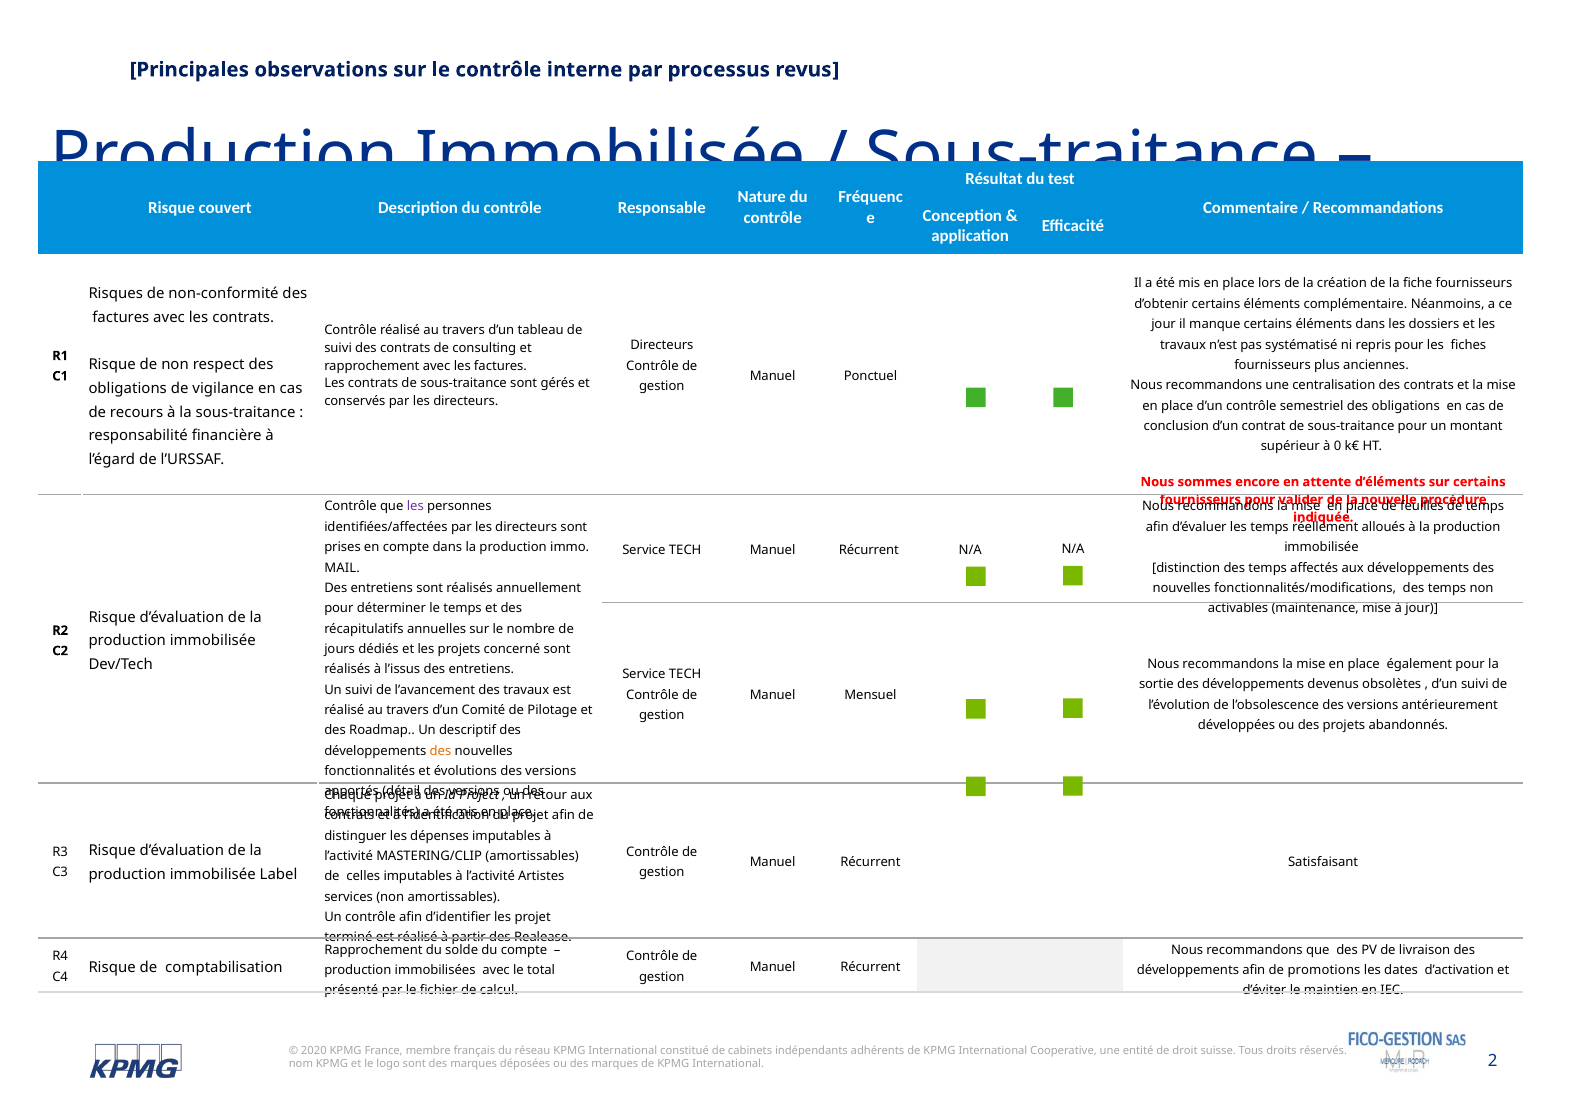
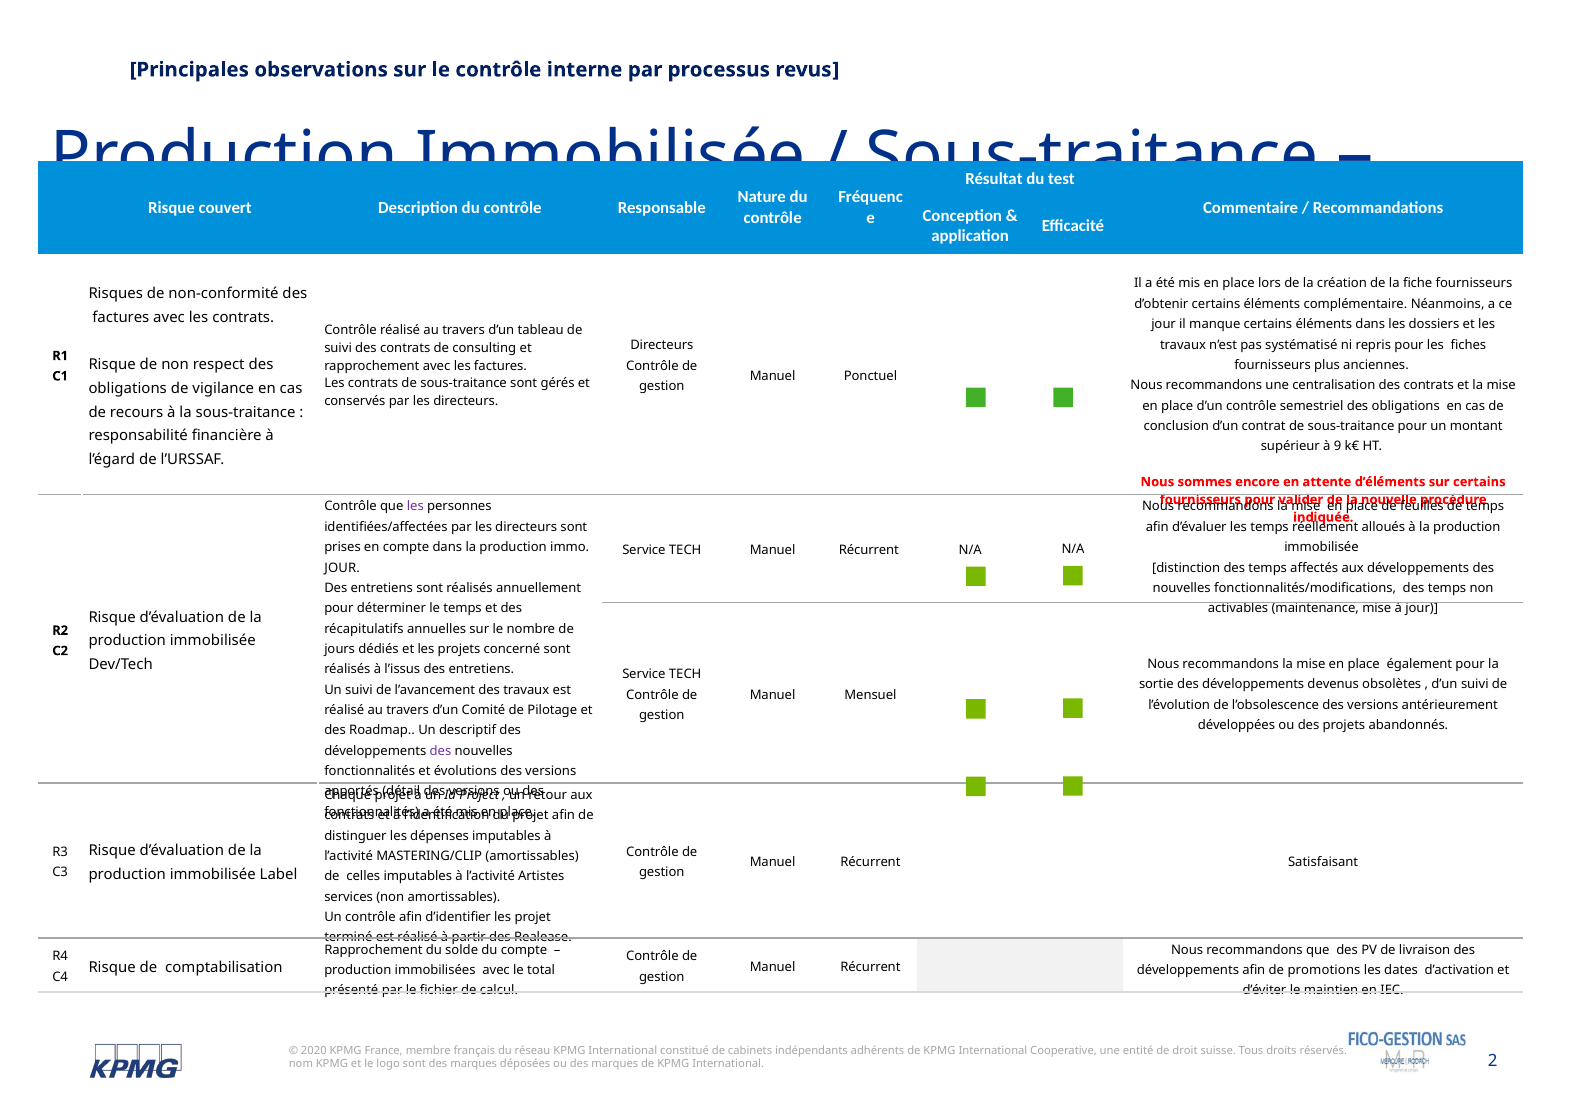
0: 0 -> 9
MAIL at (342, 568): MAIL -> JOUR
des at (441, 751) colour: orange -> purple
